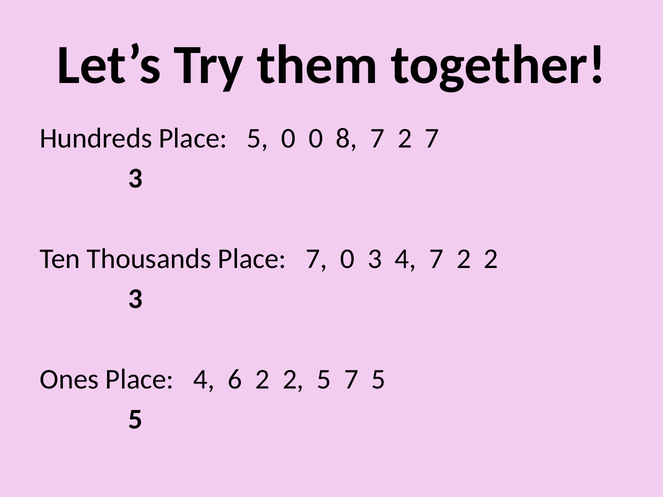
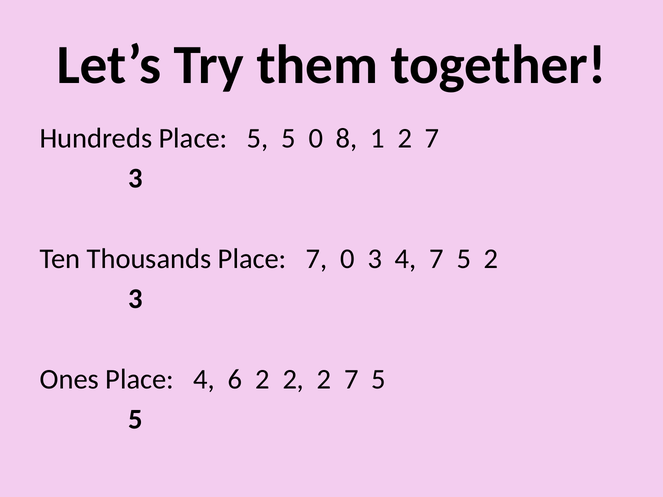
Place 5 0: 0 -> 5
8 7: 7 -> 1
4 7 2: 2 -> 5
2 2 5: 5 -> 2
